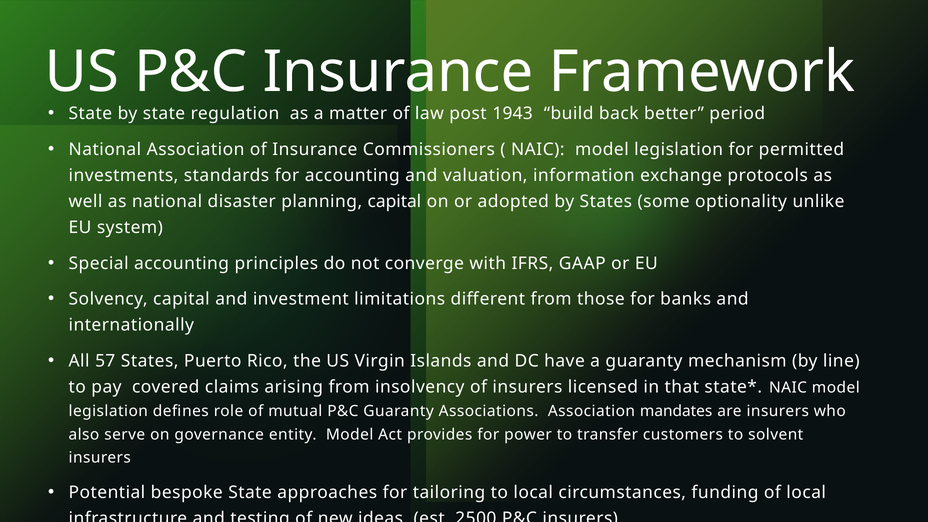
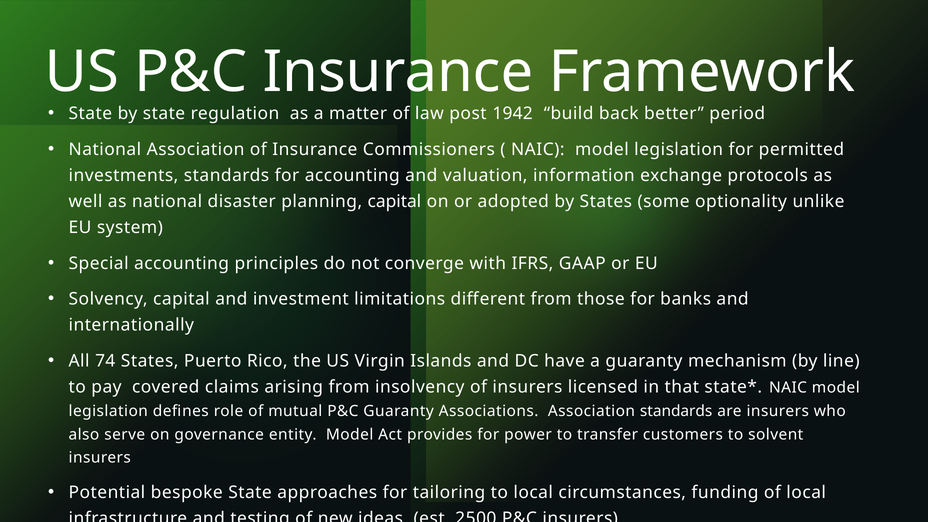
1943: 1943 -> 1942
57: 57 -> 74
Association mandates: mandates -> standards
